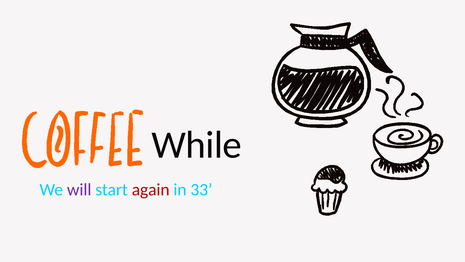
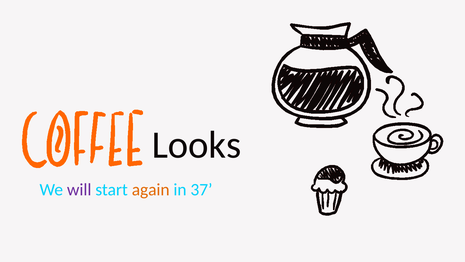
While: While -> Looks
again colour: red -> orange
33: 33 -> 37
